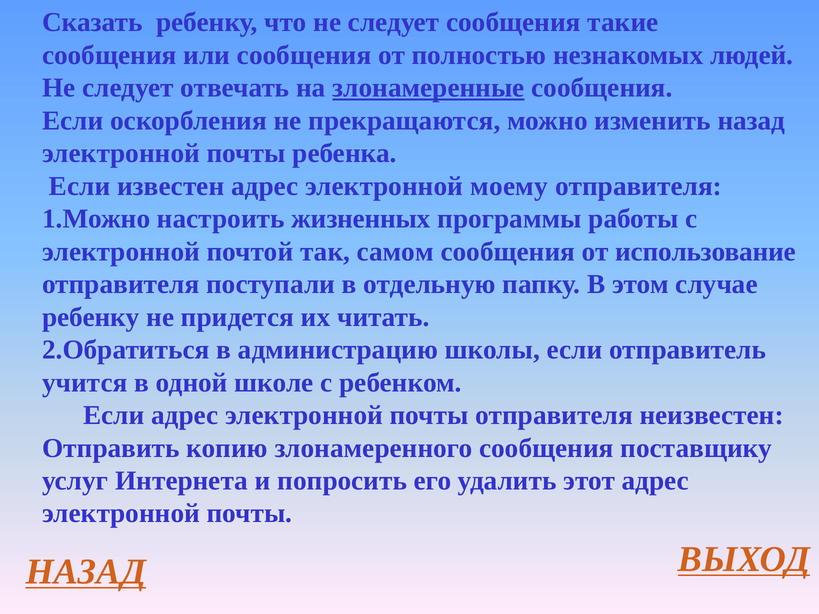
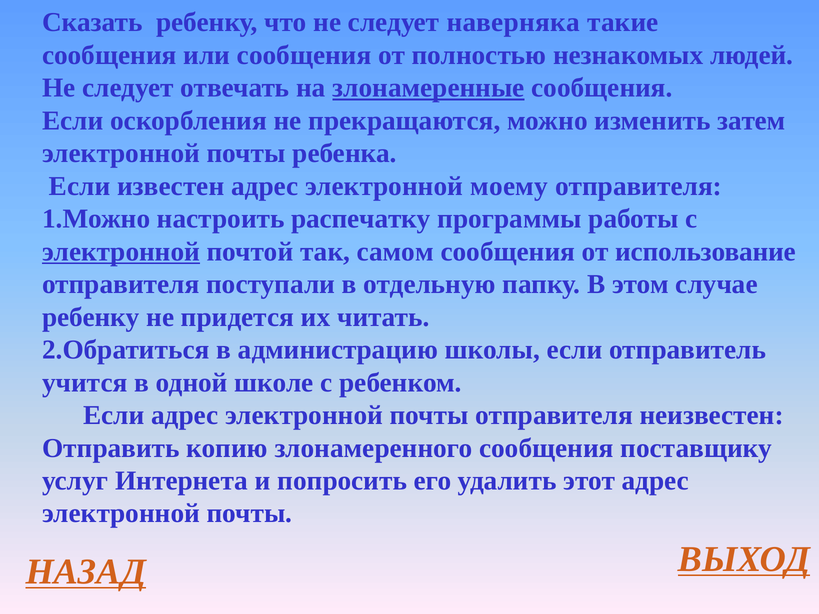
следует сообщения: сообщения -> наверняка
изменить назад: назад -> затем
жизненных: жизненных -> распечатку
электронной at (121, 252) underline: none -> present
